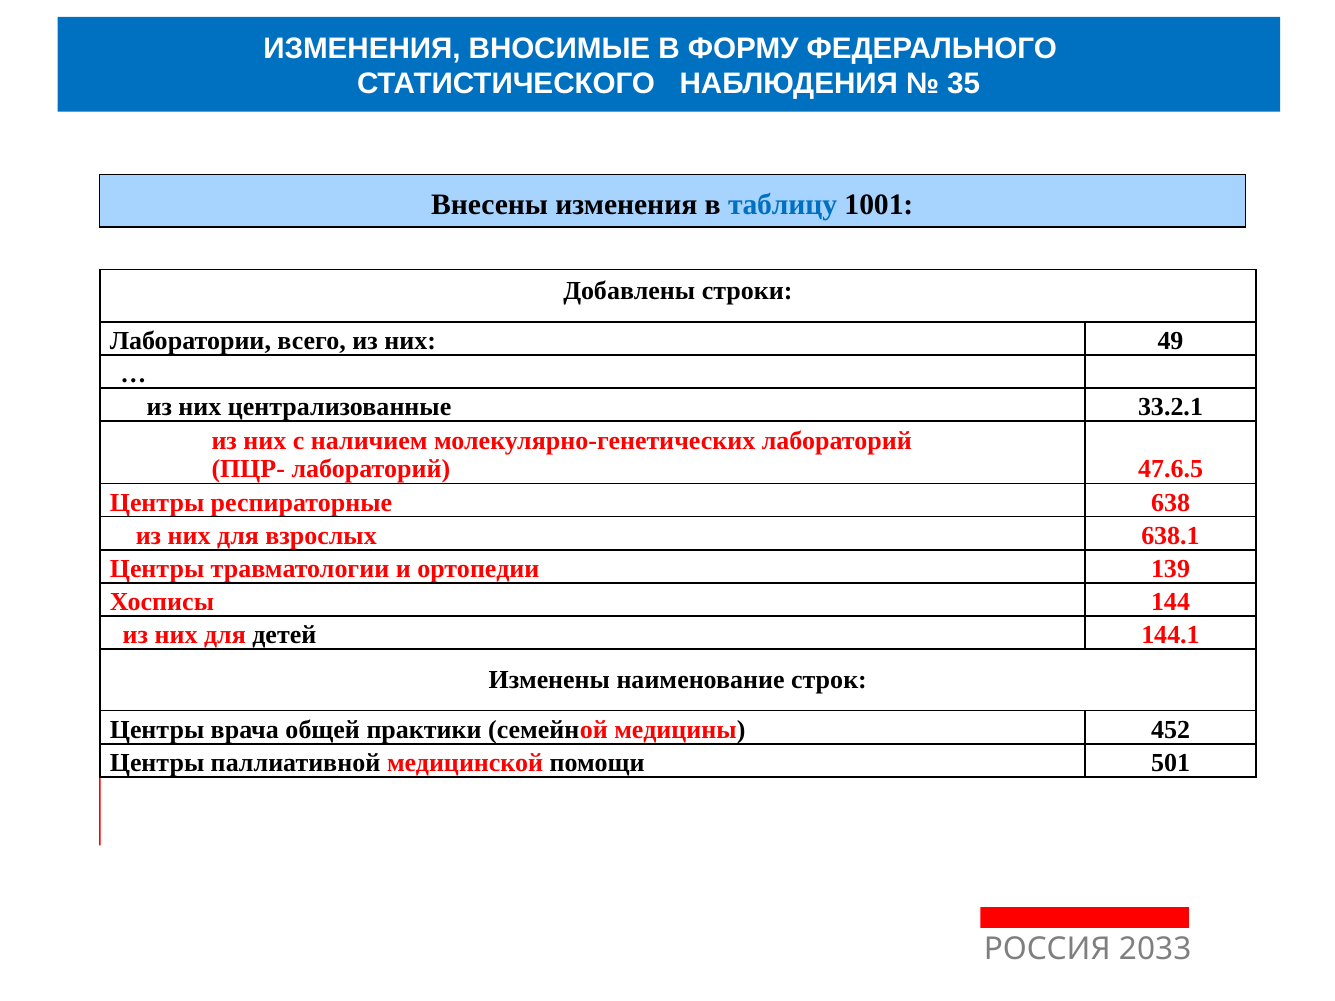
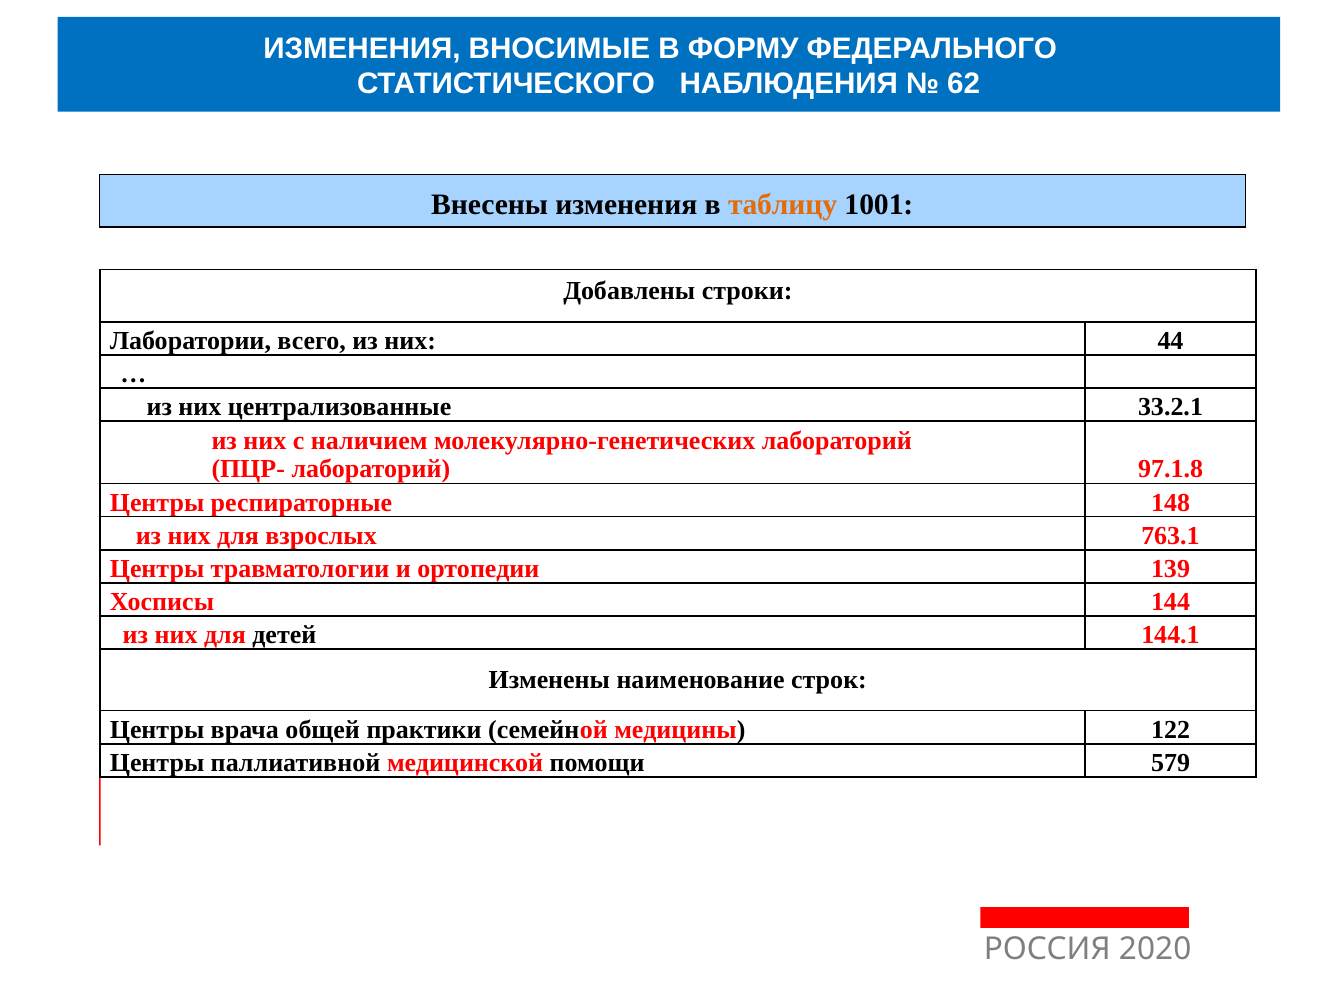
35: 35 -> 62
таблицу colour: blue -> orange
49: 49 -> 44
47.6.5: 47.6.5 -> 97.1.8
638: 638 -> 148
638.1: 638.1 -> 763.1
452: 452 -> 122
501: 501 -> 579
2033: 2033 -> 2020
